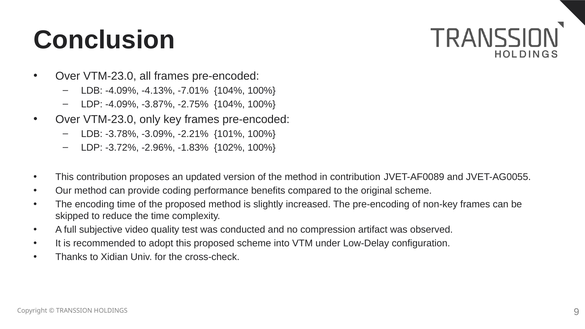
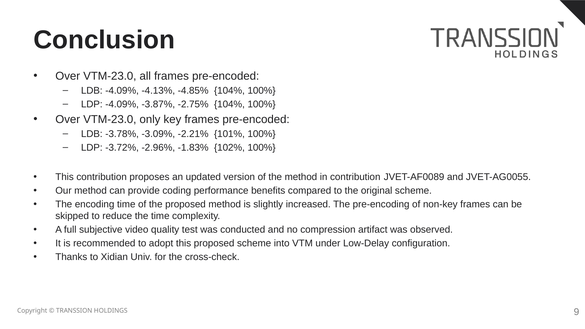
-7.01%: -7.01% -> -4.85%
